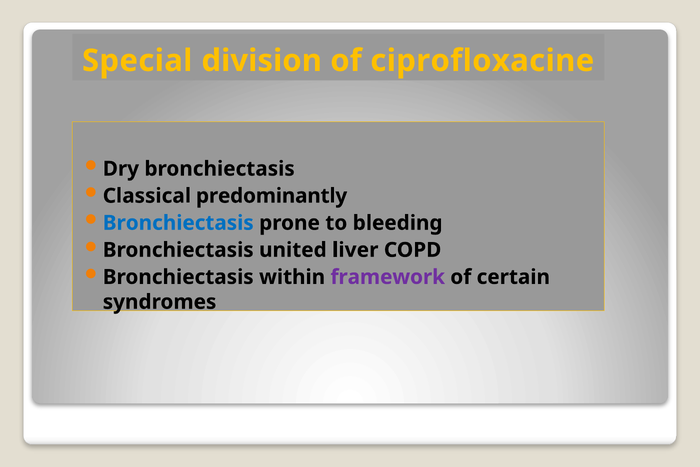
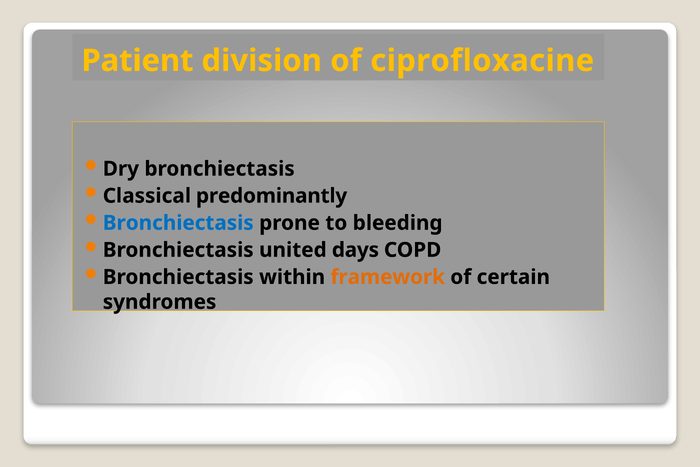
Special: Special -> Patient
liver: liver -> days
framework colour: purple -> orange
